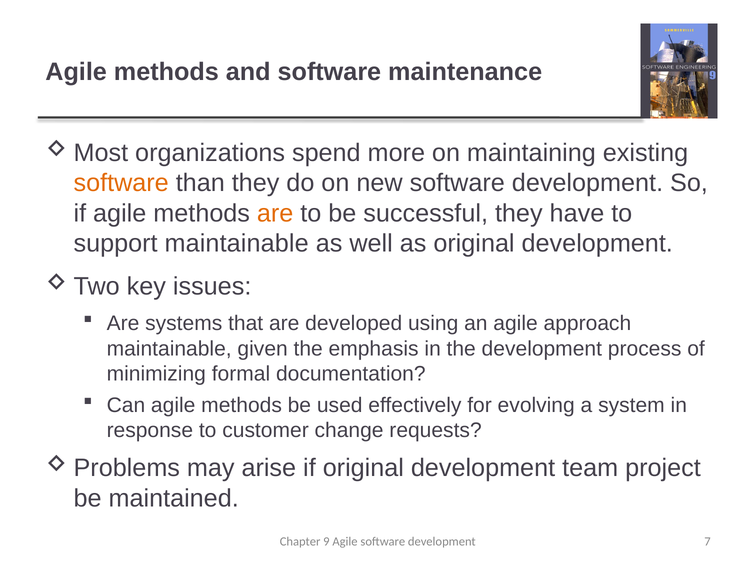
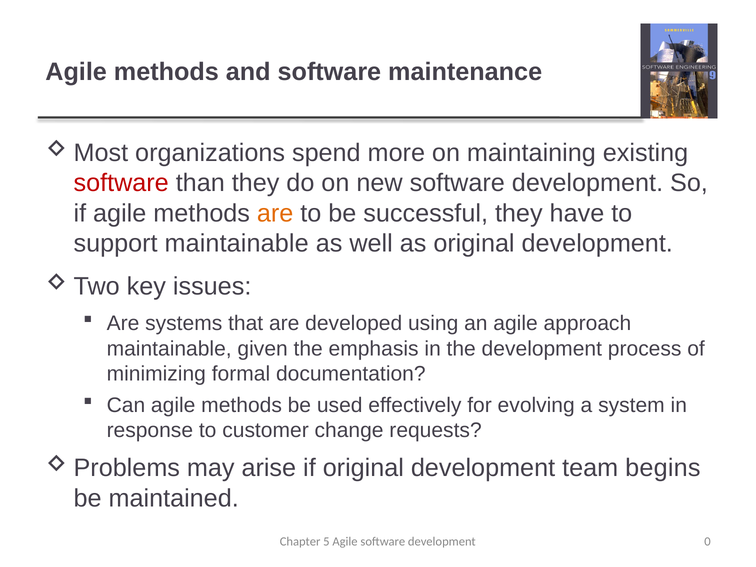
software at (121, 183) colour: orange -> red
project: project -> begins
9: 9 -> 5
7: 7 -> 0
